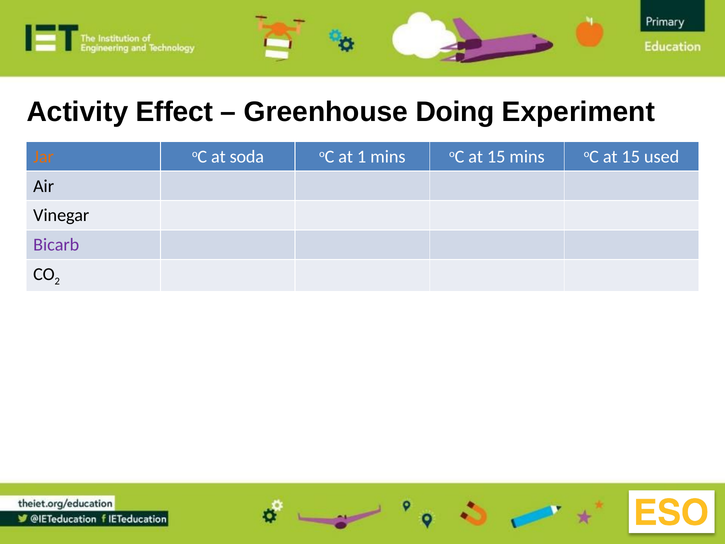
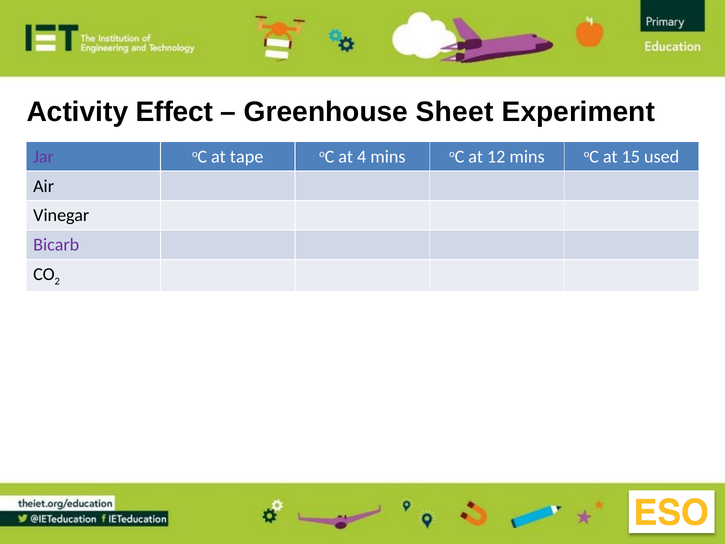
Doing: Doing -> Sheet
Jar colour: orange -> purple
soda: soda -> tape
1: 1 -> 4
15 at (496, 157): 15 -> 12
